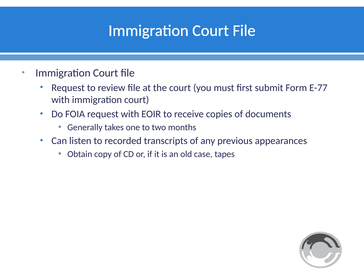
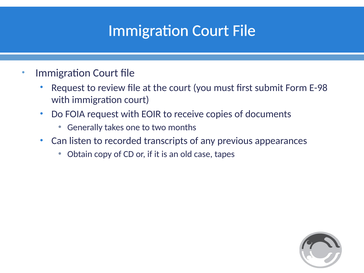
E-77: E-77 -> E-98
